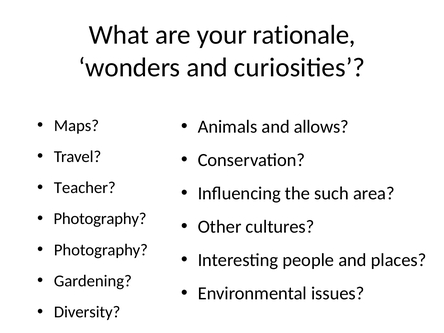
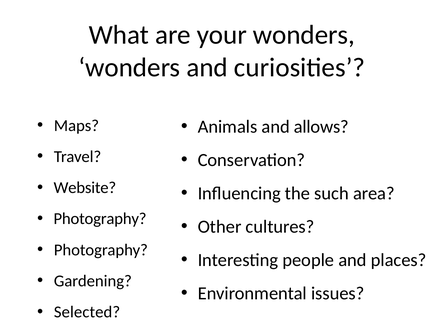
your rationale: rationale -> wonders
Teacher: Teacher -> Website
Diversity: Diversity -> Selected
